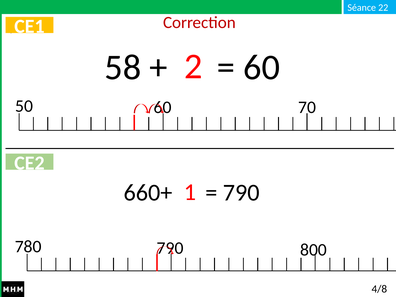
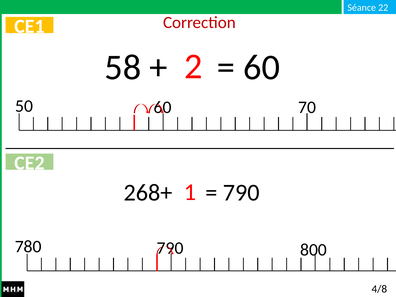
660+: 660+ -> 268+
